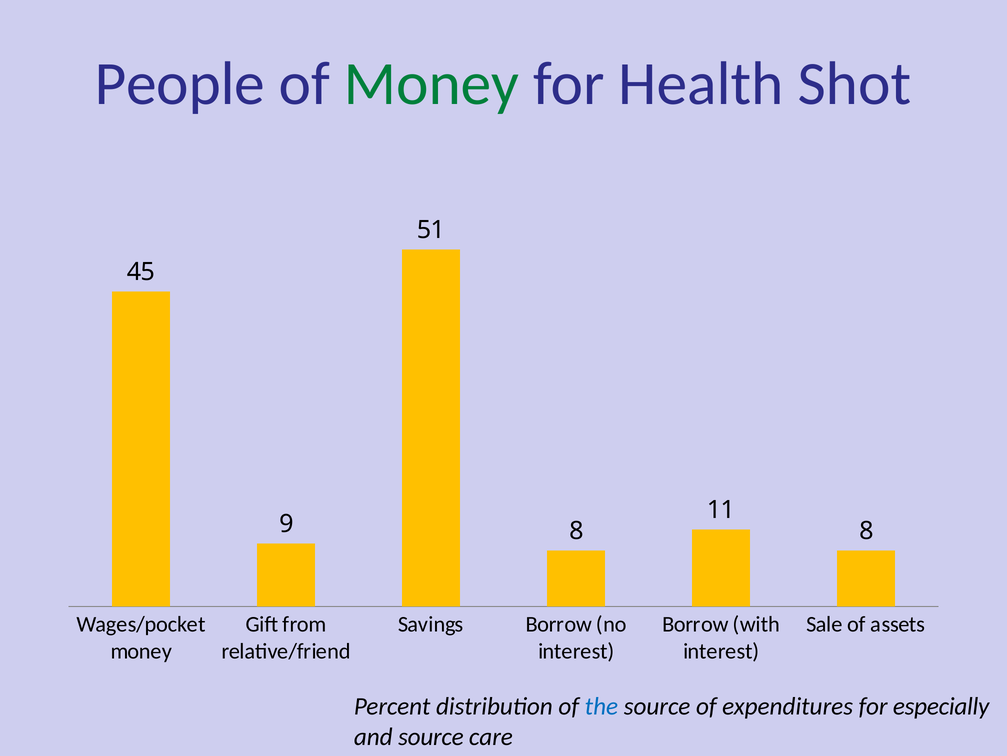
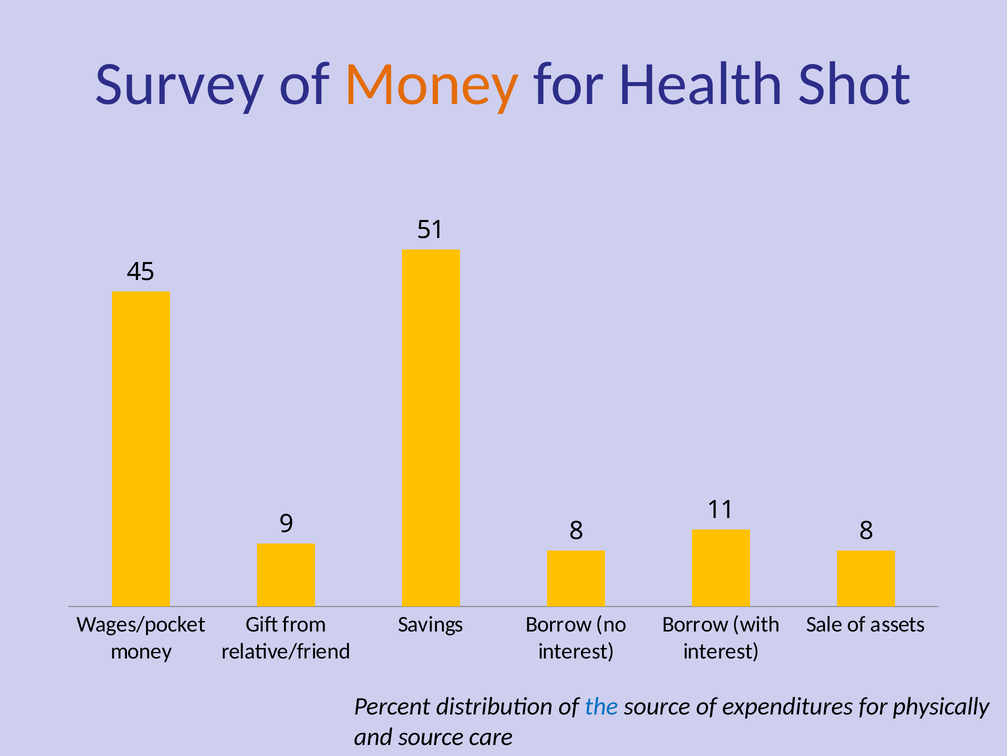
People: People -> Survey
Money at (432, 84) colour: green -> orange
especially: especially -> physically
